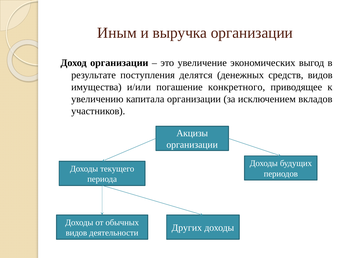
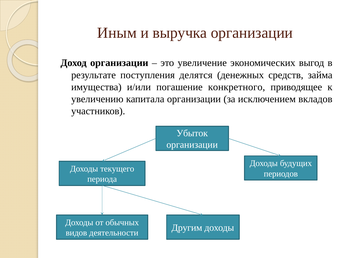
средств видов: видов -> займа
Акцизы: Акцизы -> Убыток
Других: Других -> Другим
